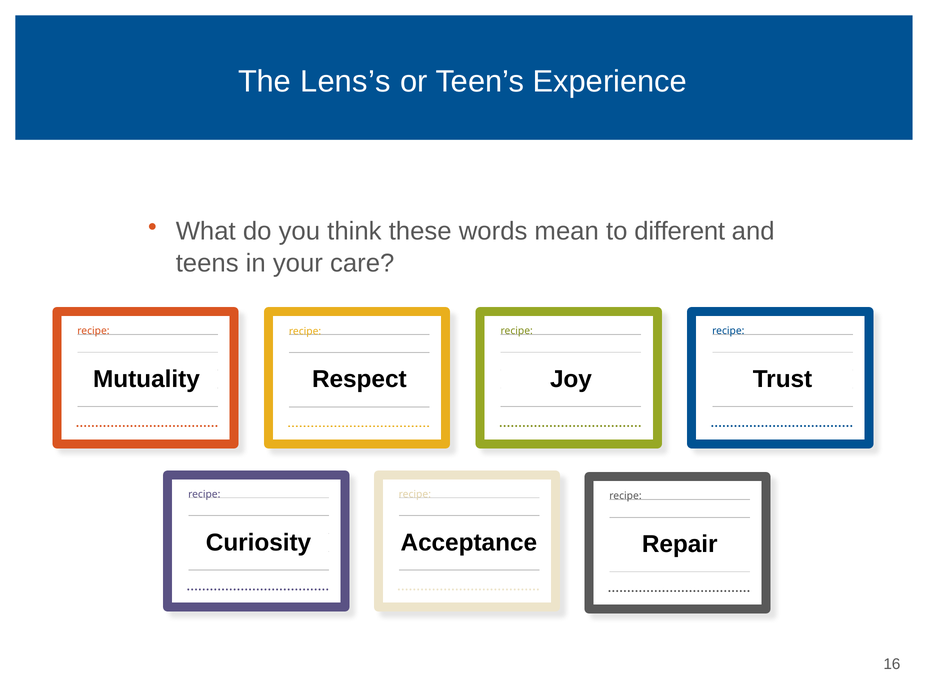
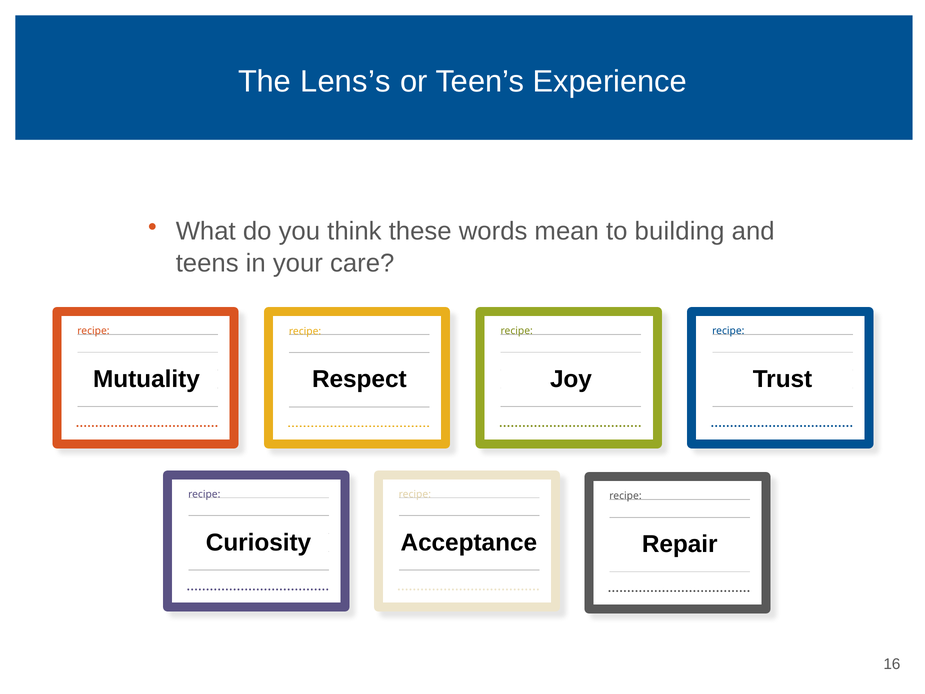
different: different -> building
